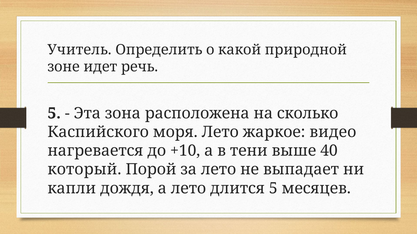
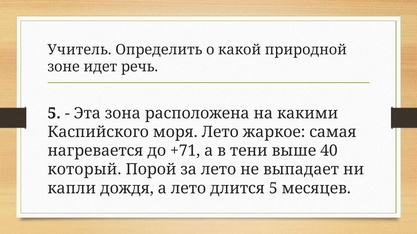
сколько: сколько -> какими
видео: видео -> самая
+10: +10 -> +71
